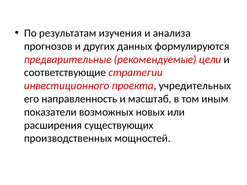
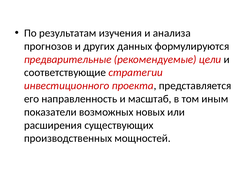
учредительных: учредительных -> представляется
